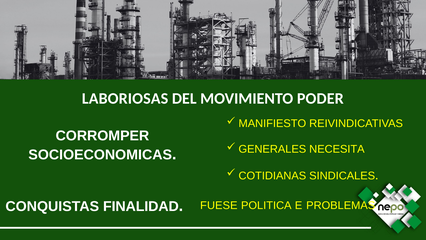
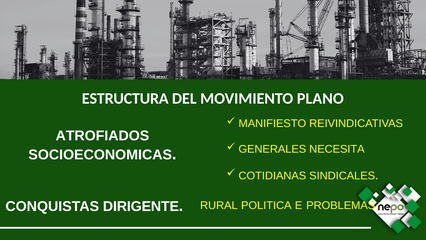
LABORIOSAS: LABORIOSAS -> ESTRUCTURA
PODER: PODER -> PLANO
CORROMPER: CORROMPER -> ATROFIADOS
FINALIDAD: FINALIDAD -> DIRIGENTE
FUESE: FUESE -> RURAL
